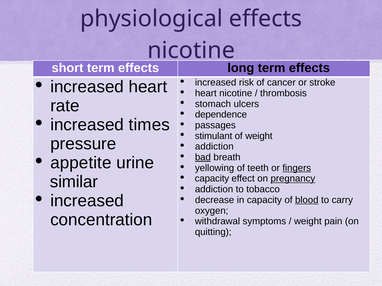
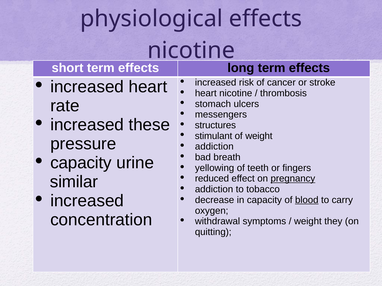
dependence: dependence -> messengers
times: times -> these
passages: passages -> structures
bad underline: present -> none
appetite at (81, 163): appetite -> capacity
fingers underline: present -> none
capacity at (212, 179): capacity -> reduced
pain: pain -> they
